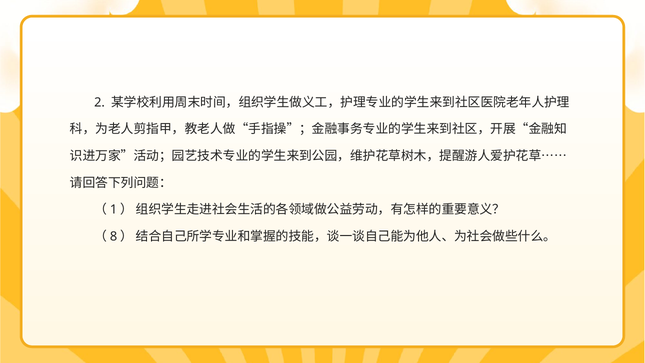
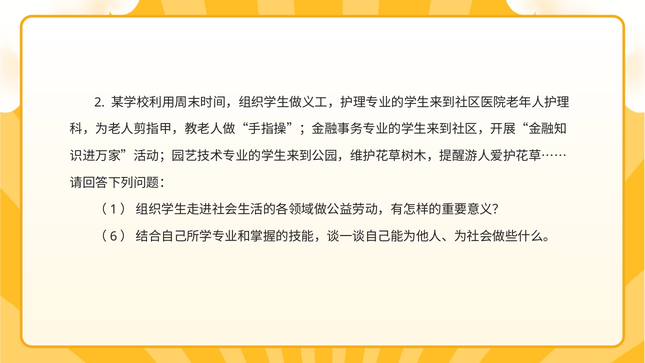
8: 8 -> 6
